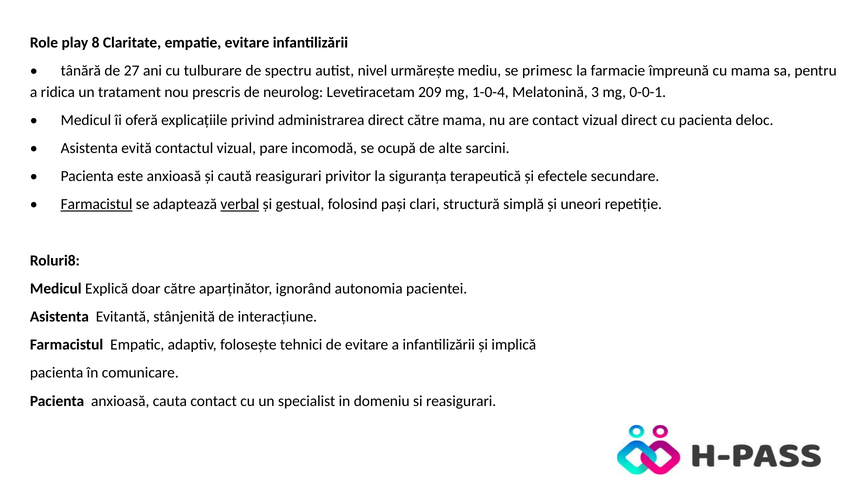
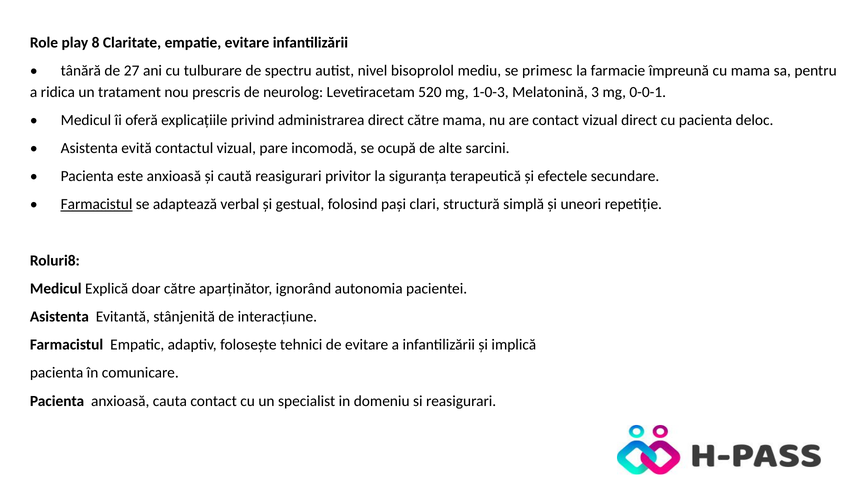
urmărește: urmărește -> bisoprolol
209: 209 -> 520
1-0-4: 1-0-4 -> 1-0-3
verbal underline: present -> none
